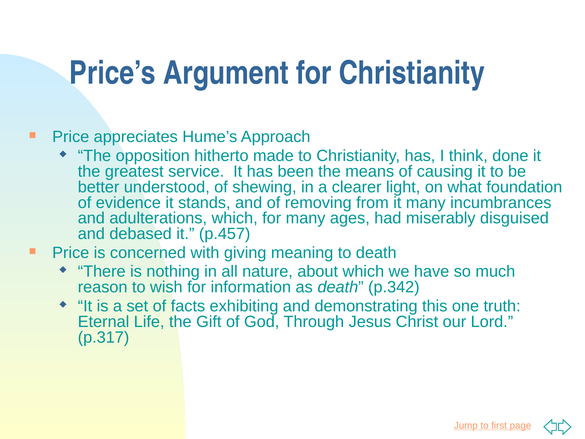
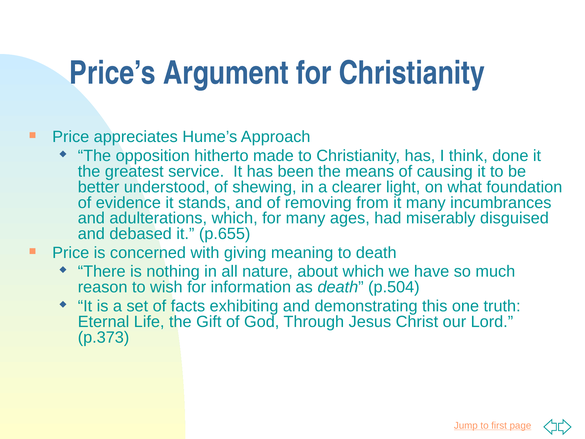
p.457: p.457 -> p.655
p.342: p.342 -> p.504
p.317: p.317 -> p.373
